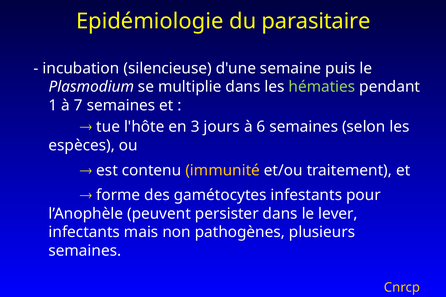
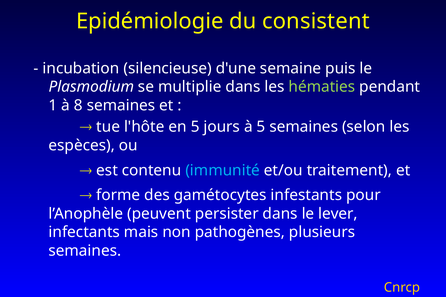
parasitaire: parasitaire -> consistent
7: 7 -> 8
en 3: 3 -> 5
à 6: 6 -> 5
immunité colour: yellow -> light blue
